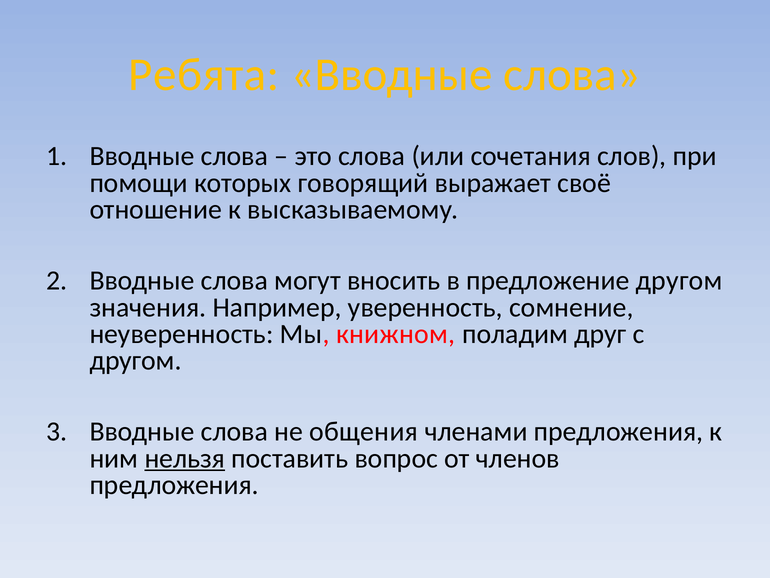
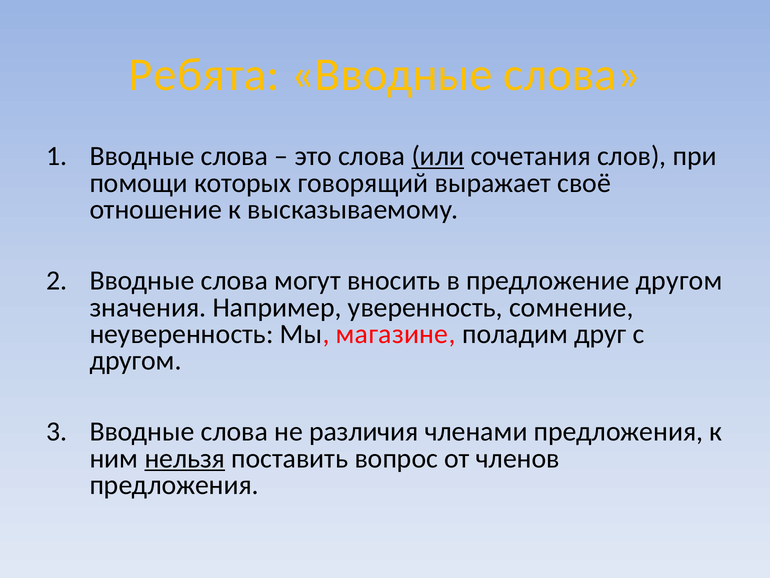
или underline: none -> present
книжном: книжном -> магазине
общения: общения -> различия
